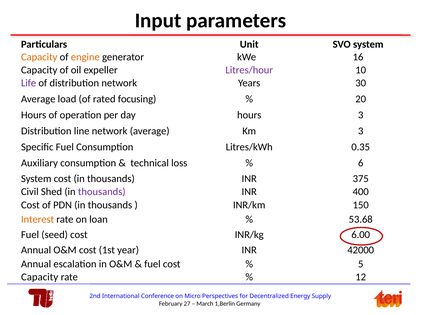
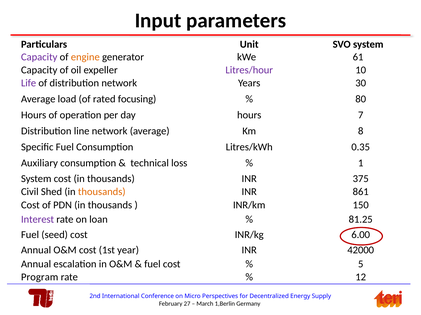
Capacity at (39, 57) colour: orange -> purple
16: 16 -> 61
20: 20 -> 80
hours 3: 3 -> 7
Km 3: 3 -> 8
6: 6 -> 1
thousands at (102, 192) colour: purple -> orange
400: 400 -> 861
Interest colour: orange -> purple
53.68: 53.68 -> 81.25
Capacity at (40, 278): Capacity -> Program
